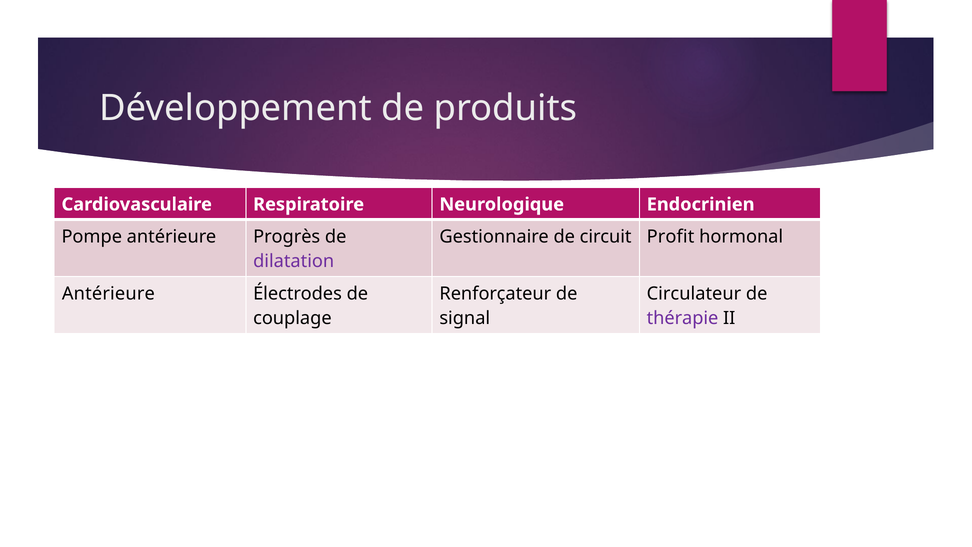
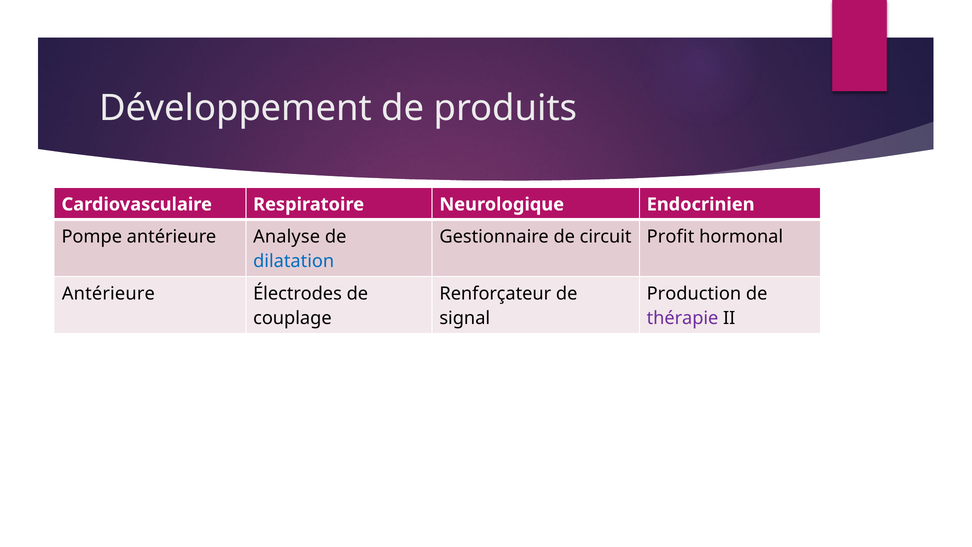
Progrès: Progrès -> Analyse
dilatation colour: purple -> blue
Circulateur: Circulateur -> Production
